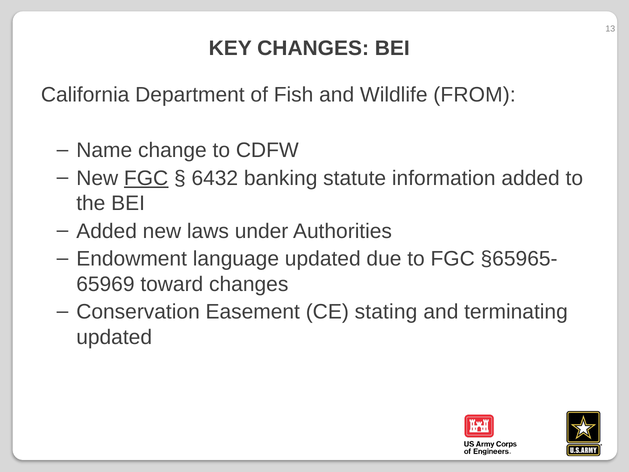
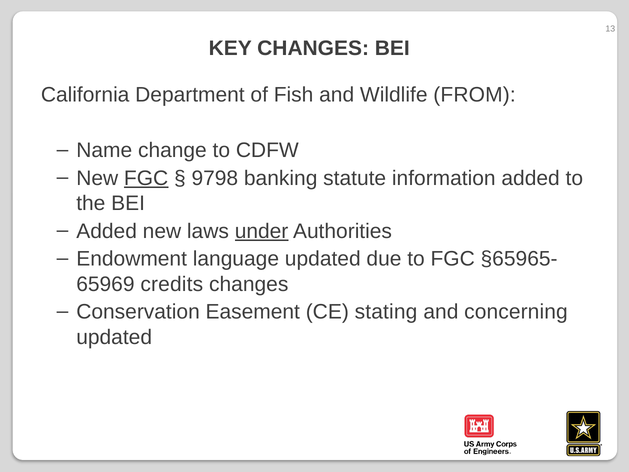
6432: 6432 -> 9798
under underline: none -> present
toward: toward -> credits
terminating: terminating -> concerning
